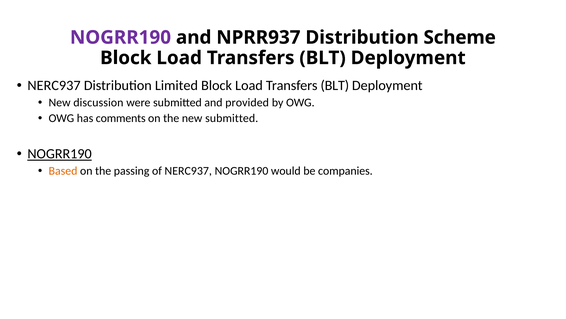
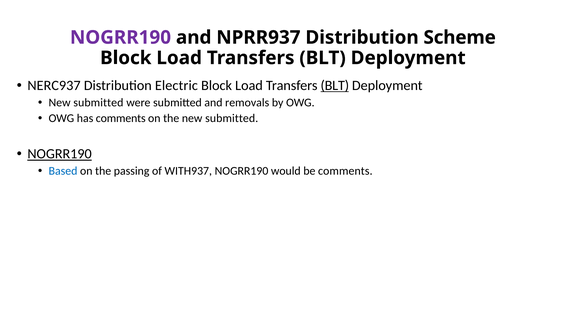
Limited: Limited -> Electric
BLT at (335, 85) underline: none -> present
discussion at (98, 102): discussion -> submitted
provided: provided -> removals
Based colour: orange -> blue
of NERC937: NERC937 -> WITH937
be companies: companies -> comments
